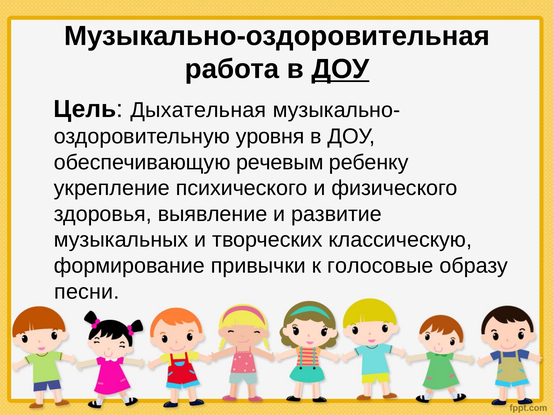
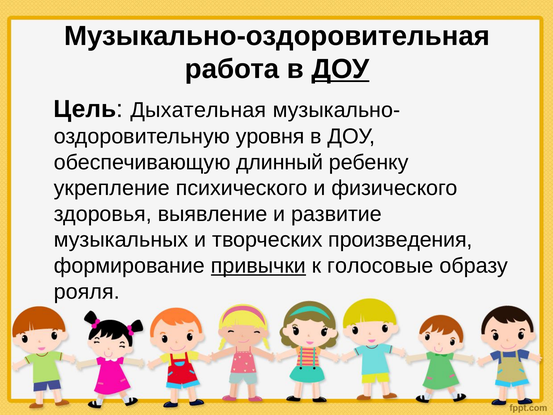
речевым: речевым -> длинный
классическую: классическую -> произведения
привычки underline: none -> present
песни: песни -> рояля
